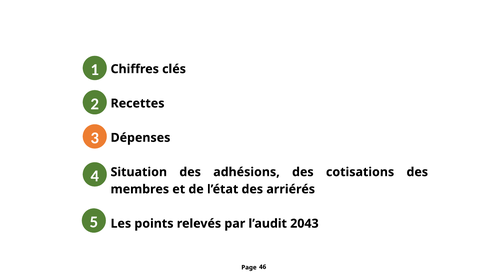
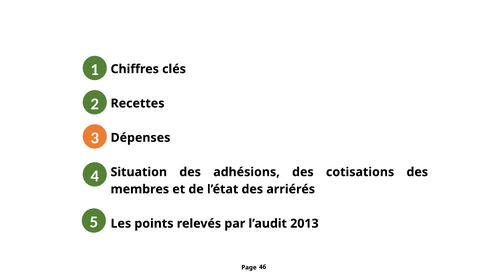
2043: 2043 -> 2013
